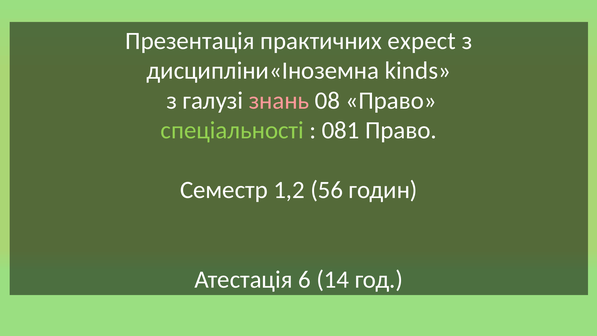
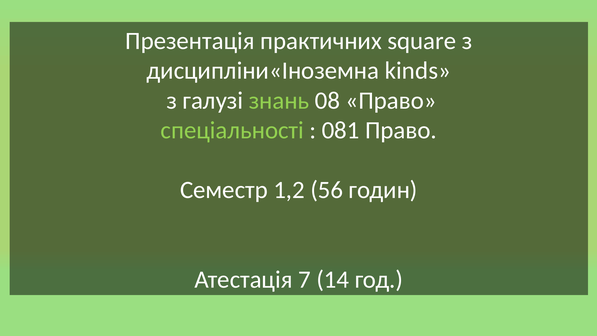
expect: expect -> square
знань colour: pink -> light green
6: 6 -> 7
